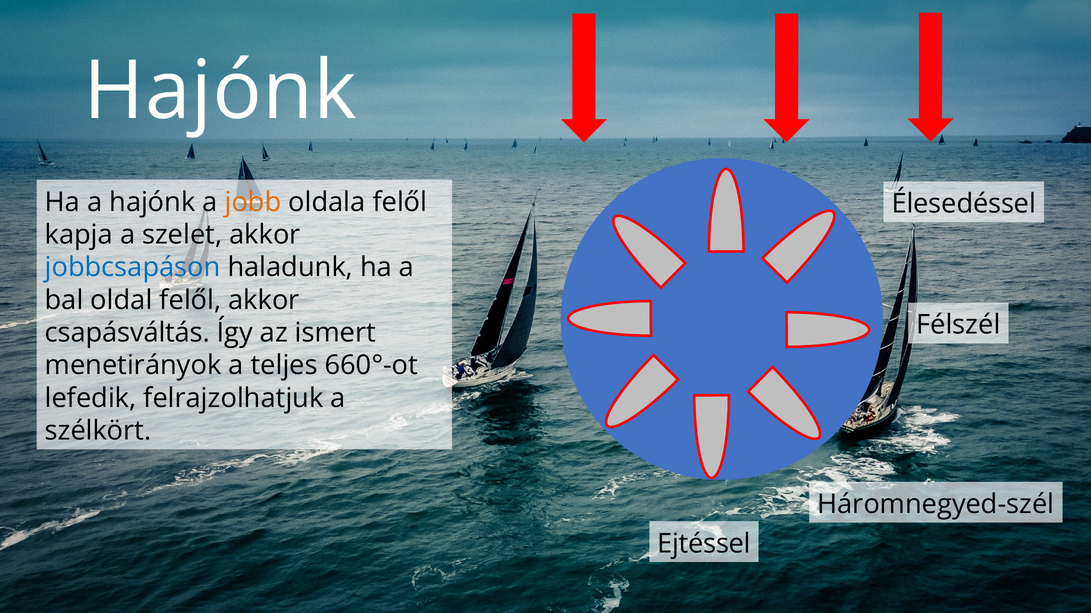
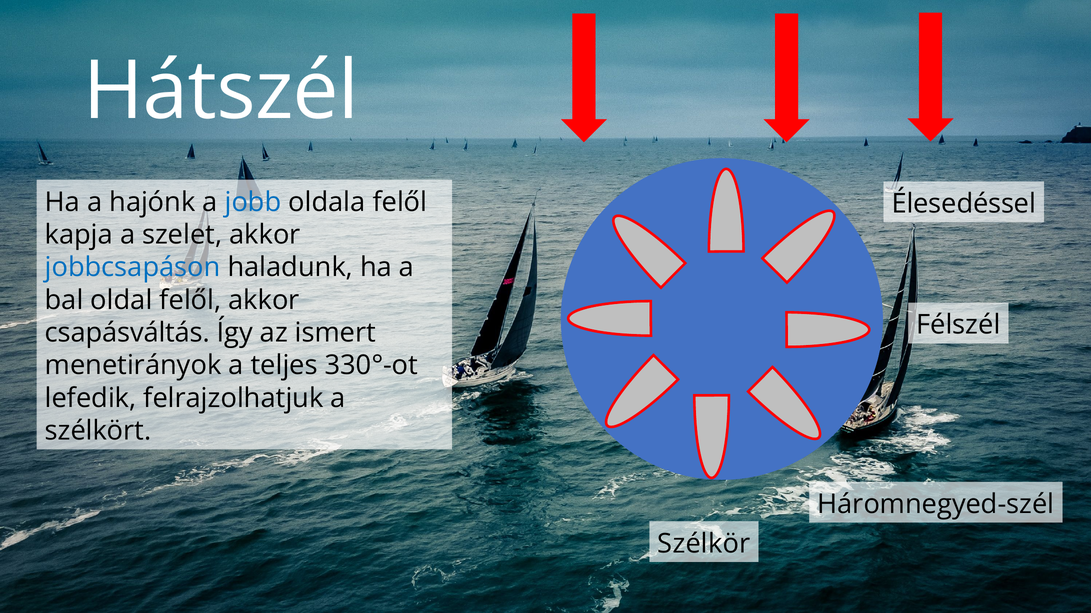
Hajónk at (220, 91): Hajónk -> Hátszél
jobb colour: orange -> blue
660°-ot: 660°-ot -> 330°-ot
Ejtéssel: Ejtéssel -> Szélkör
